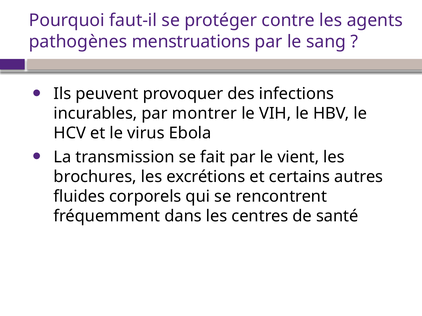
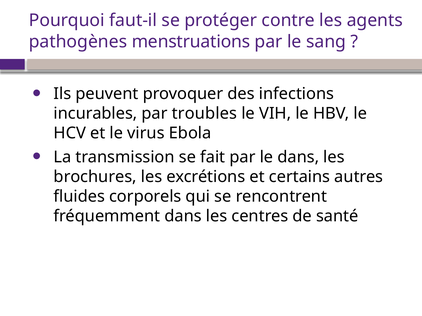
montrer: montrer -> troubles
le vient: vient -> dans
